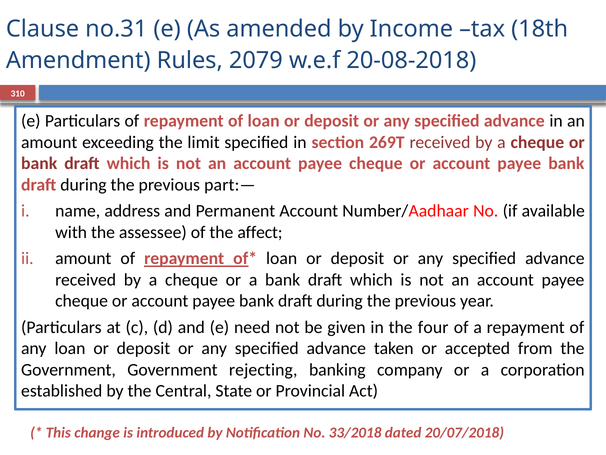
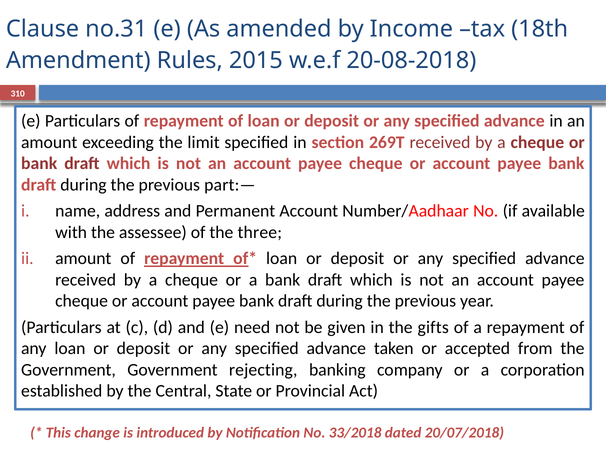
2079: 2079 -> 2015
affect: affect -> three
four: four -> gifts
